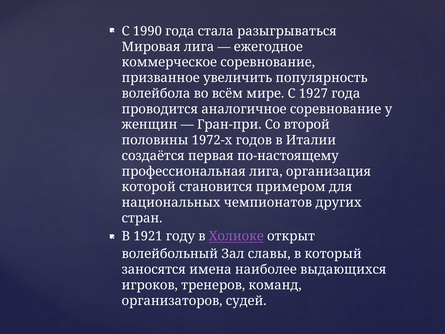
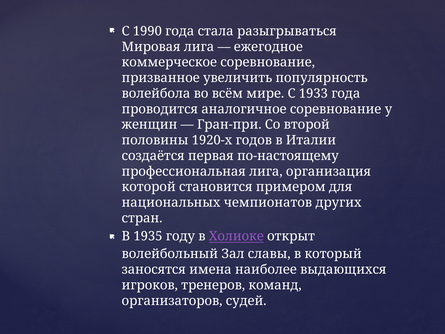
1927: 1927 -> 1933
1972-х: 1972-х -> 1920-х
1921: 1921 -> 1935
